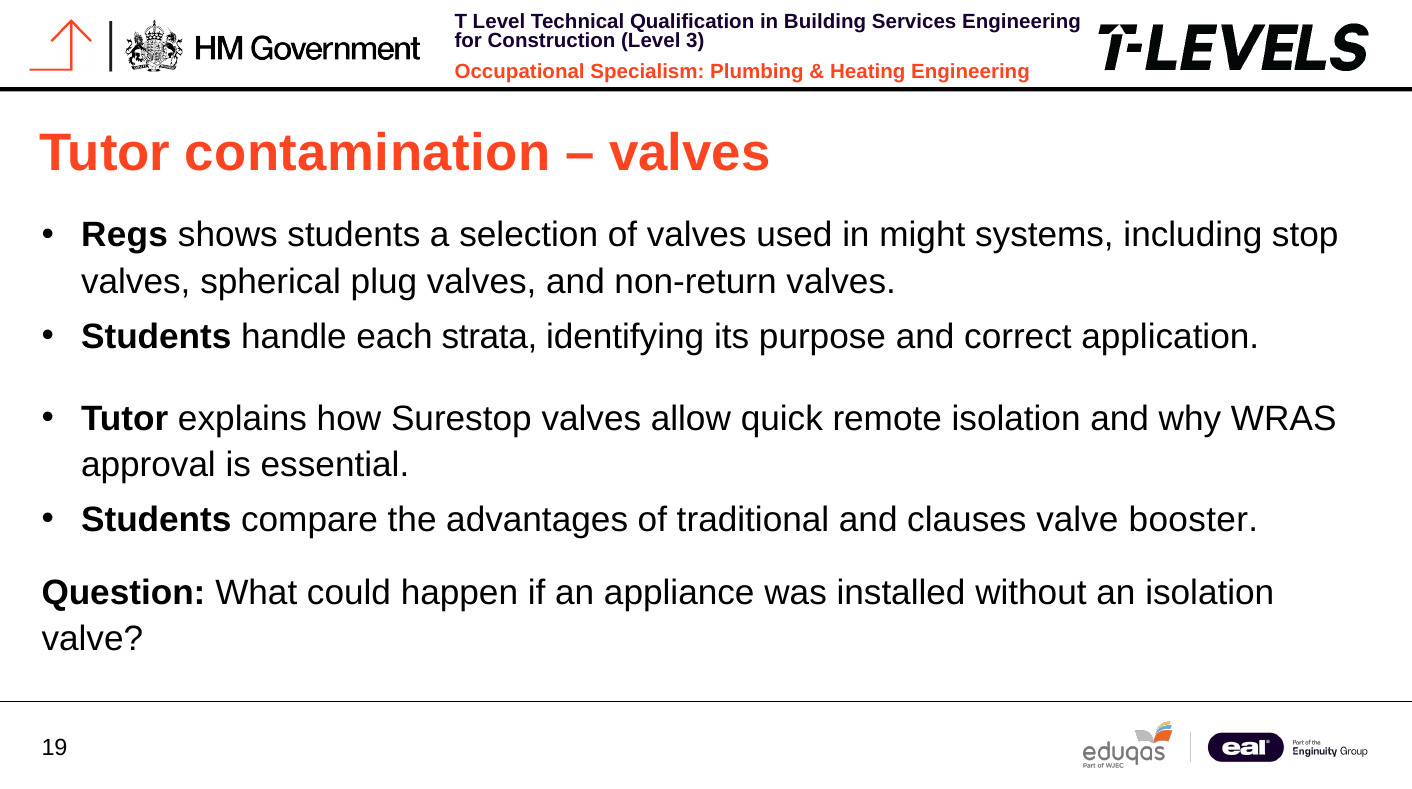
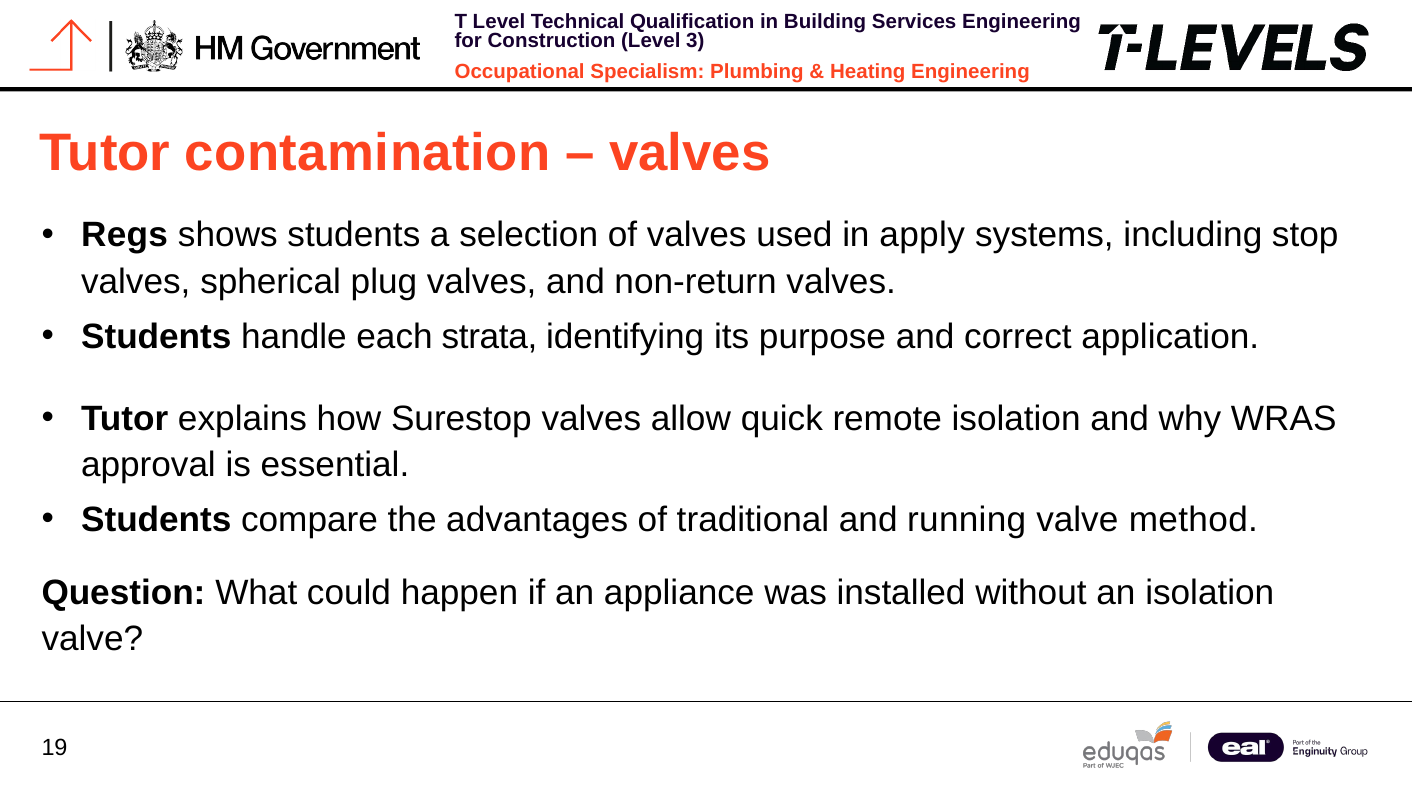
might: might -> apply
clauses: clauses -> running
booster: booster -> method
